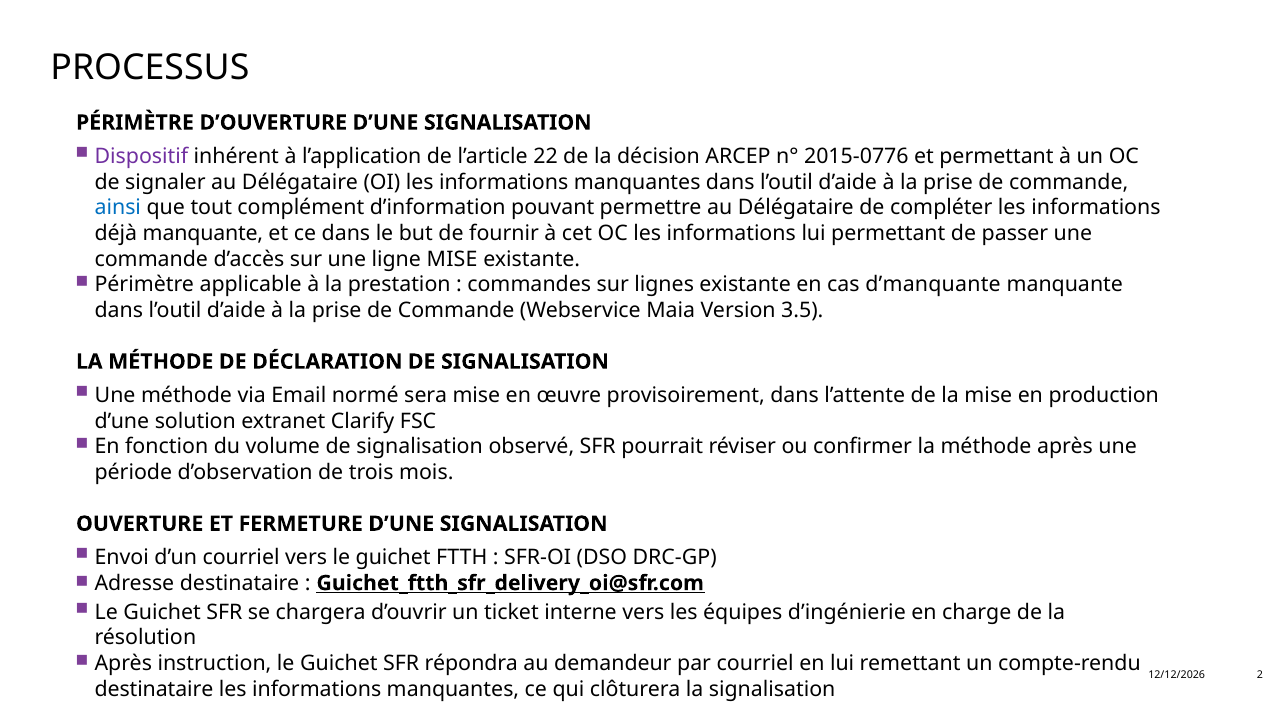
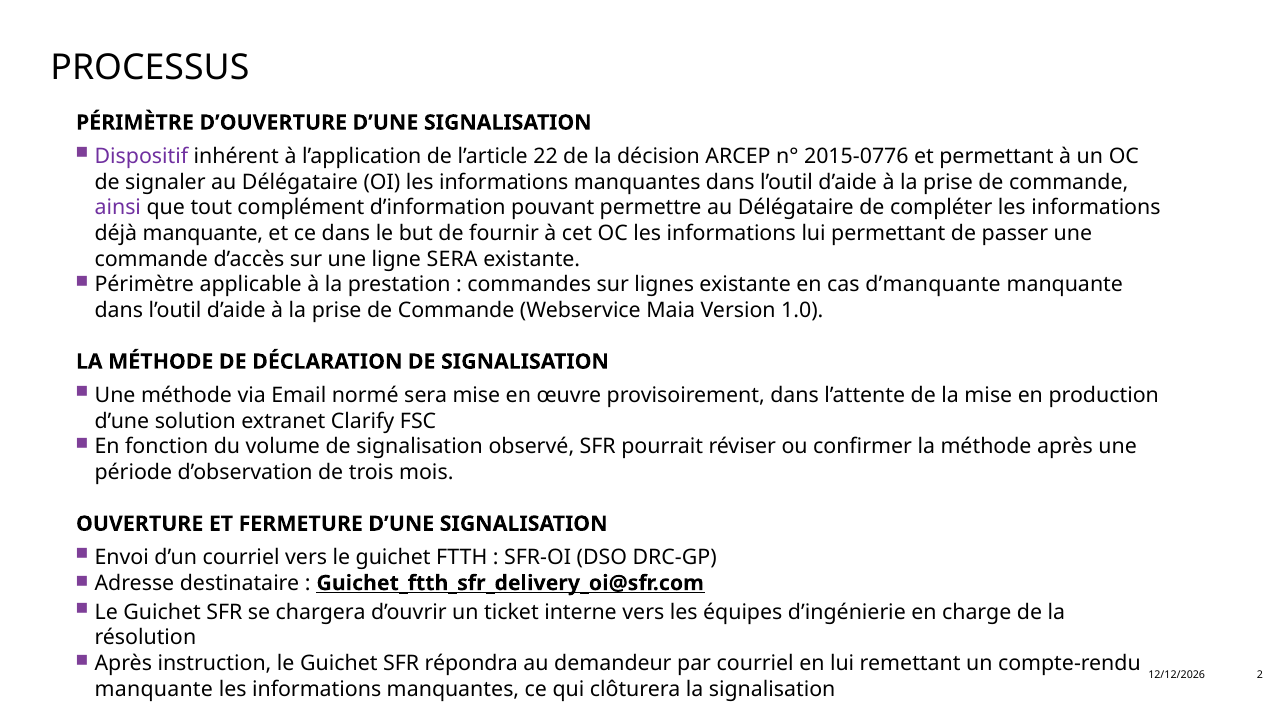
ainsi colour: blue -> purple
ligne MISE: MISE -> SERA
3.5: 3.5 -> 1.0
destinataire at (154, 689): destinataire -> manquante
